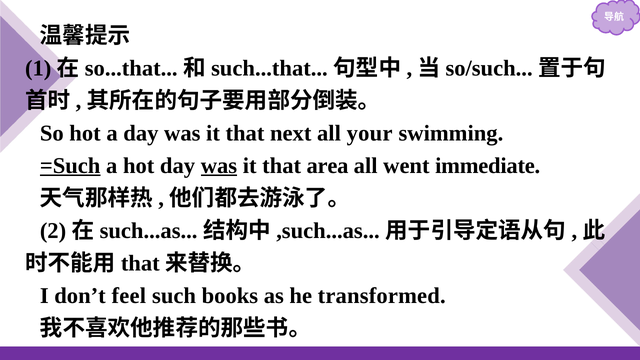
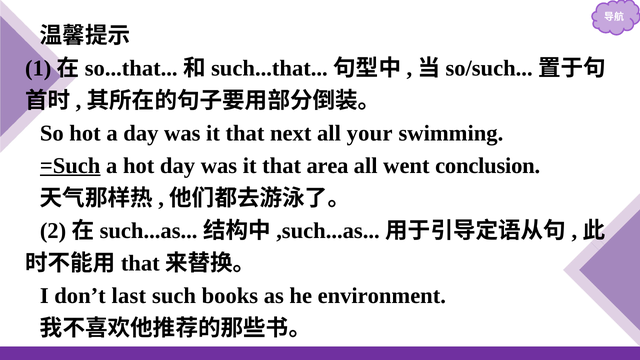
was at (219, 166) underline: present -> none
immediate: immediate -> conclusion
feel: feel -> last
transformed: transformed -> environment
